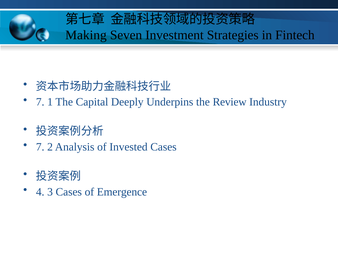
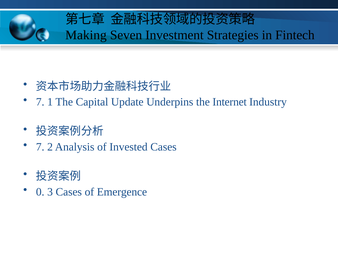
Deeply: Deeply -> Update
Review: Review -> Internet
4: 4 -> 0
